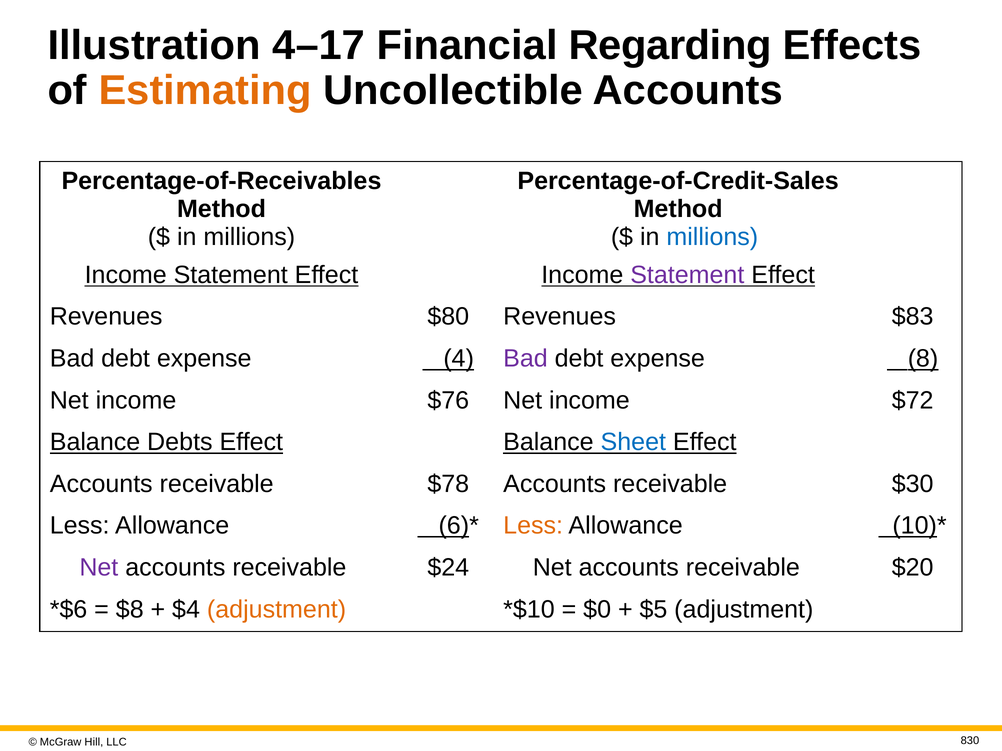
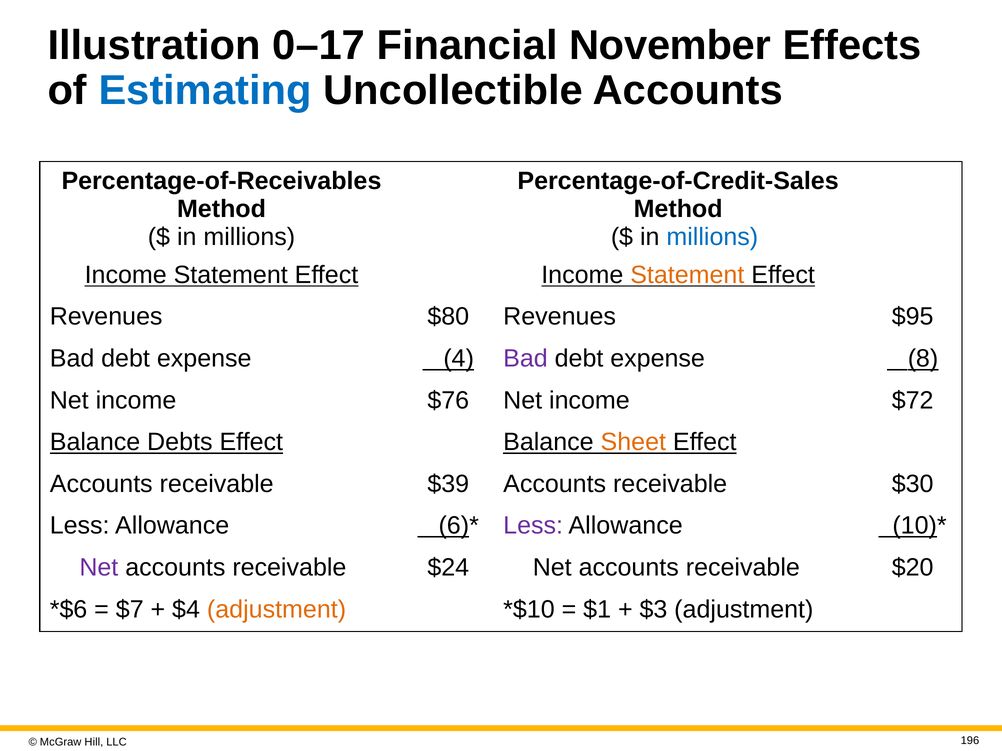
4–17: 4–17 -> 0–17
Regarding: Regarding -> November
Estimating colour: orange -> blue
Statement at (687, 275) colour: purple -> orange
$83: $83 -> $95
Sheet colour: blue -> orange
$78: $78 -> $39
Less at (533, 526) colour: orange -> purple
$8: $8 -> $7
$0: $0 -> $1
$5: $5 -> $3
830: 830 -> 196
